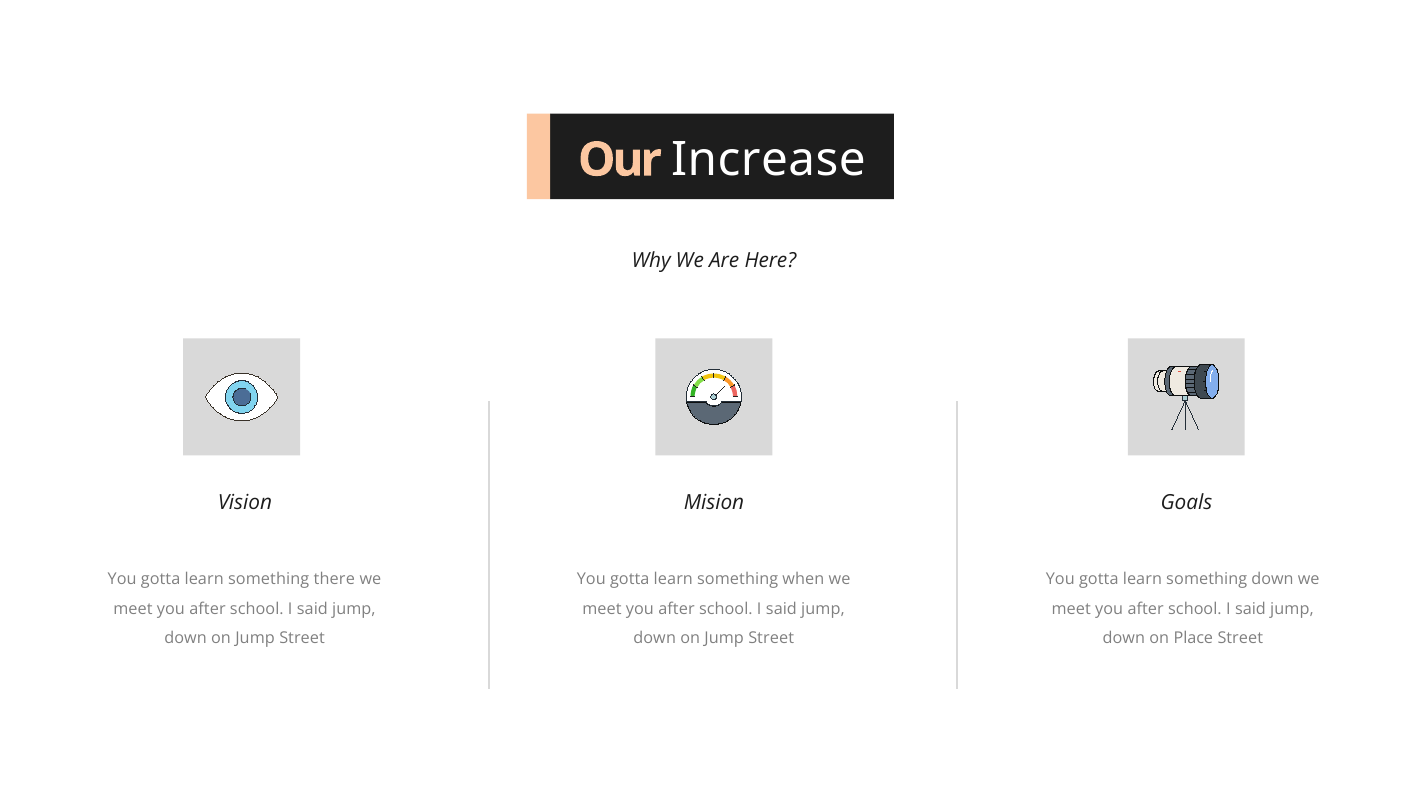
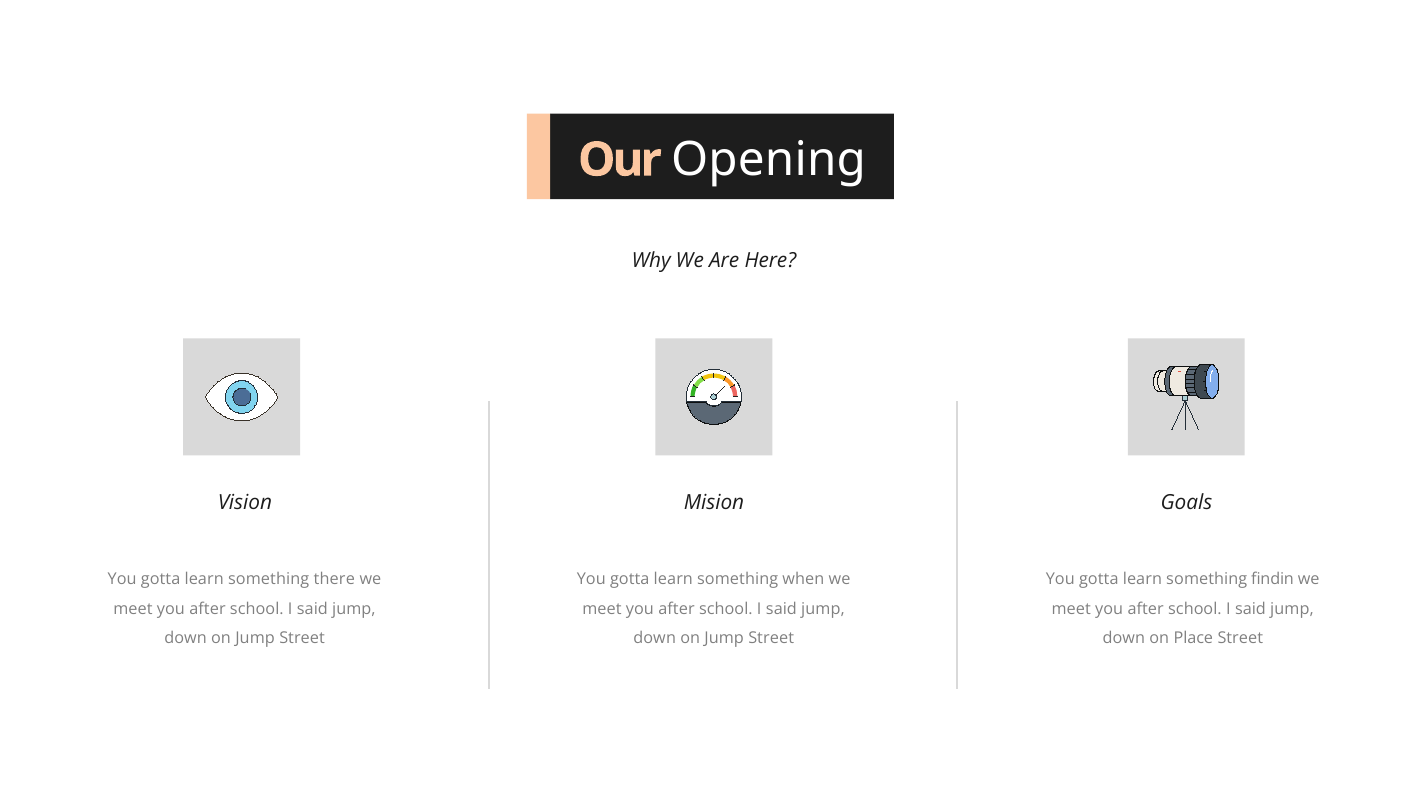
Increase: Increase -> Opening
something down: down -> findin
